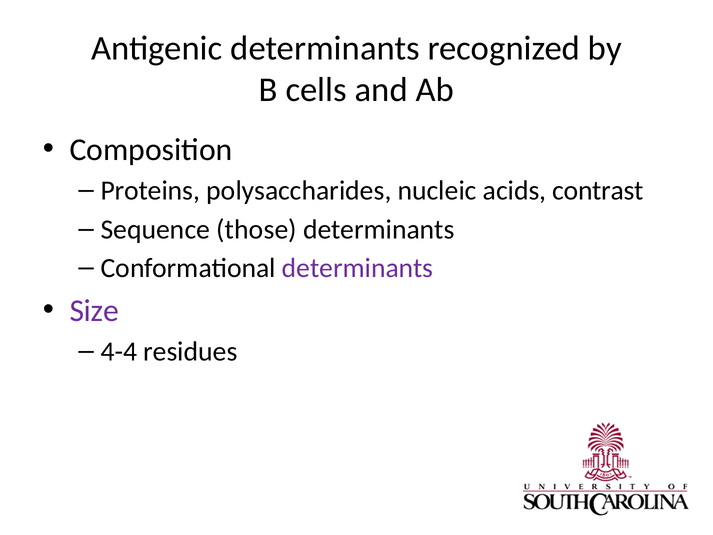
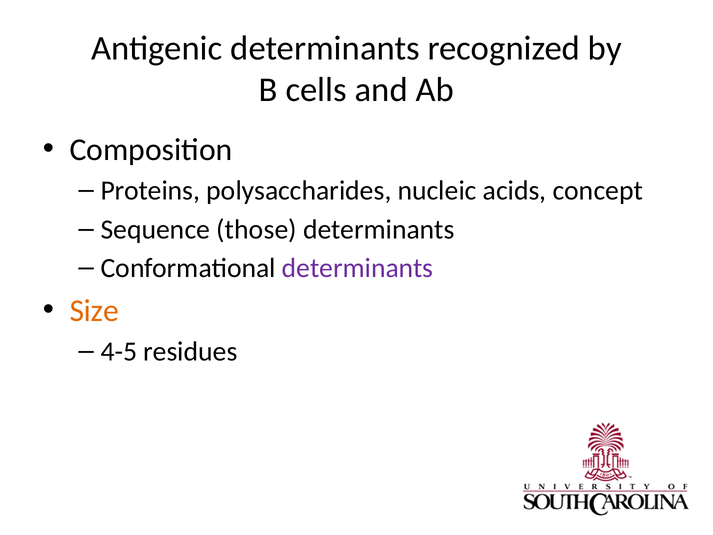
contrast: contrast -> concept
Size colour: purple -> orange
4-4: 4-4 -> 4-5
